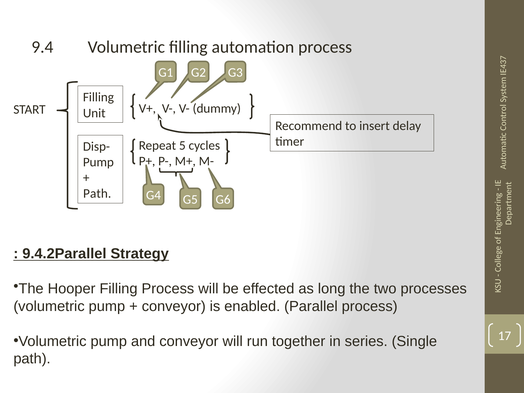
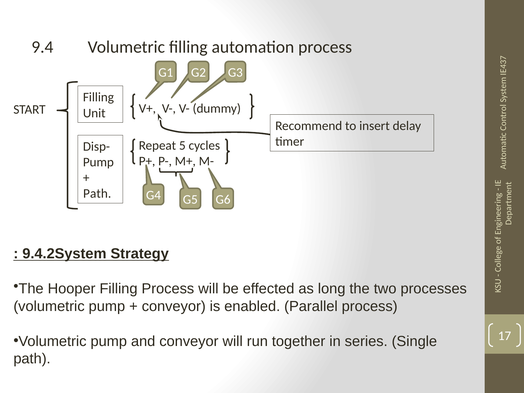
9.4.2Parallel: 9.4.2Parallel -> 9.4.2System
